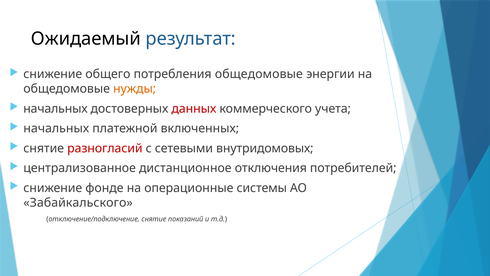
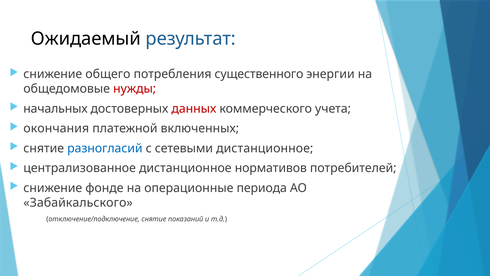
потребления общедомовые: общедомовые -> существенного
нужды colour: orange -> red
начальных at (56, 128): начальных -> окончания
разногласий colour: red -> blue
сетевыми внутридомовых: внутридомовых -> дистанционное
отключения: отключения -> нормативов
системы: системы -> периода
